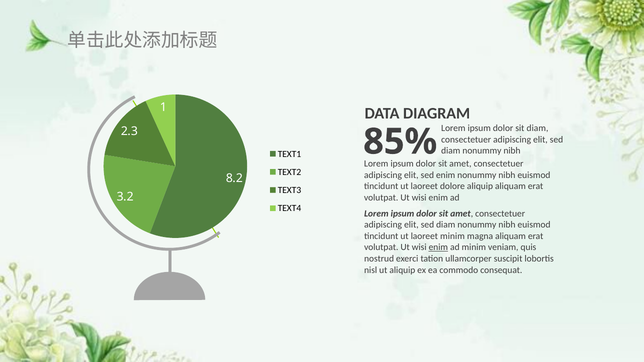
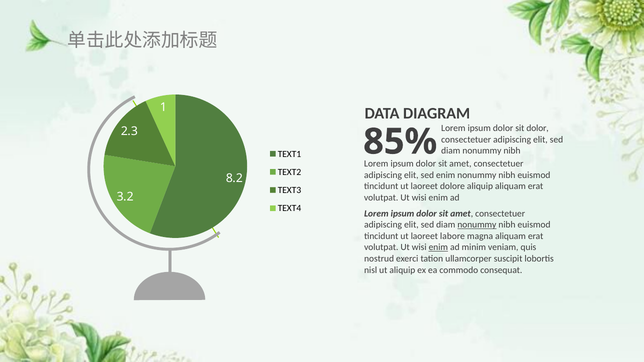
sit diam: diam -> dolor
nonummy at (477, 225) underline: none -> present
laoreet minim: minim -> labore
